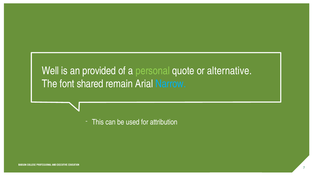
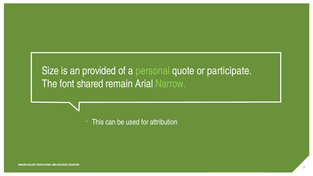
Well: Well -> Size
alternative: alternative -> participate
Narrow colour: light blue -> light green
